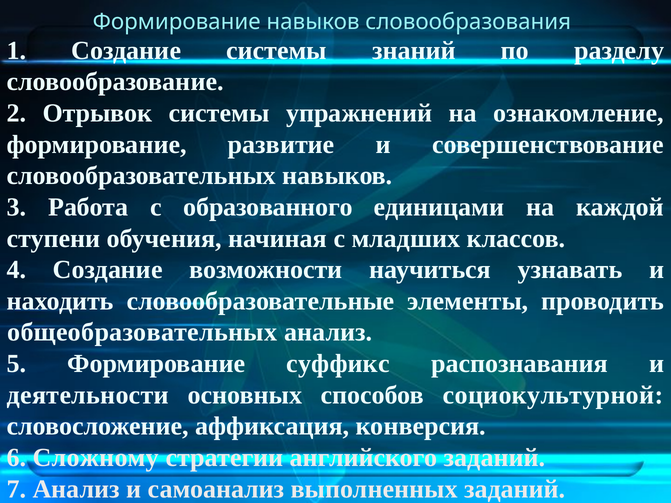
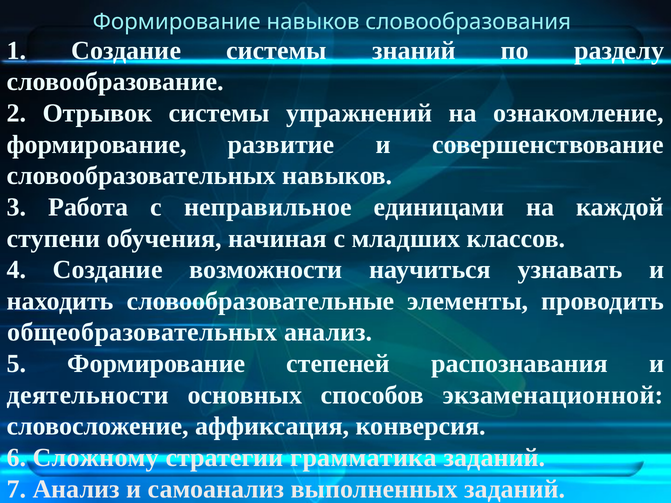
образованного: образованного -> неправильное
суффикс: суффикс -> степеней
социокультурной: социокультурной -> экзаменационной
английского: английского -> грамматика
